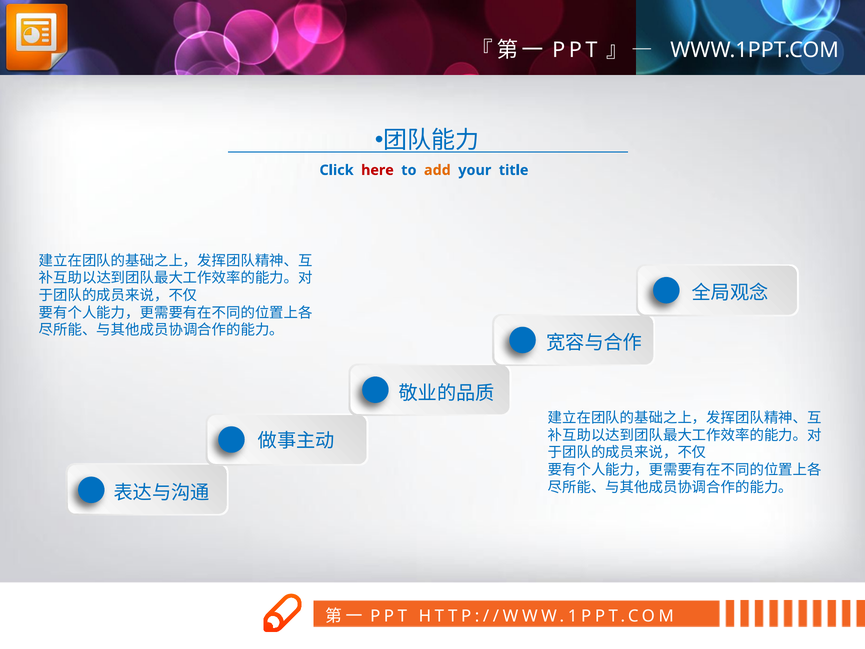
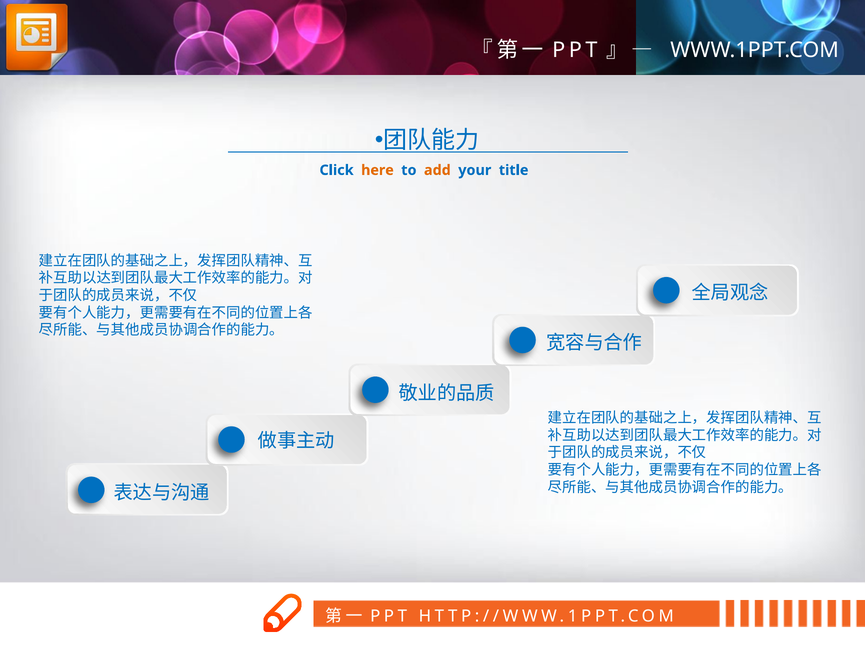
here colour: red -> orange
